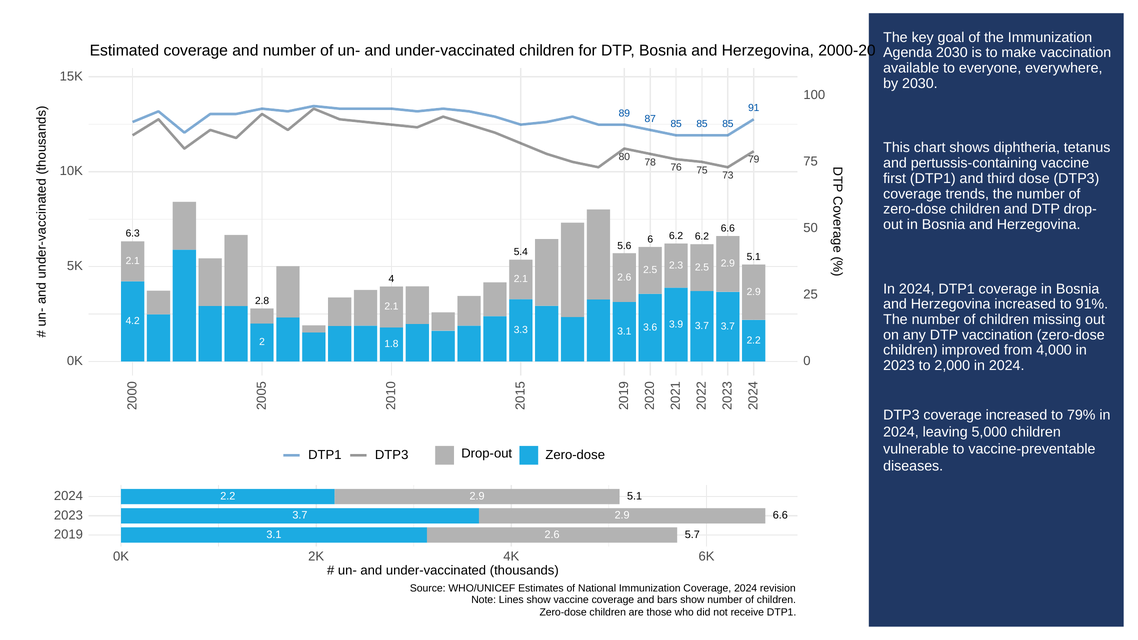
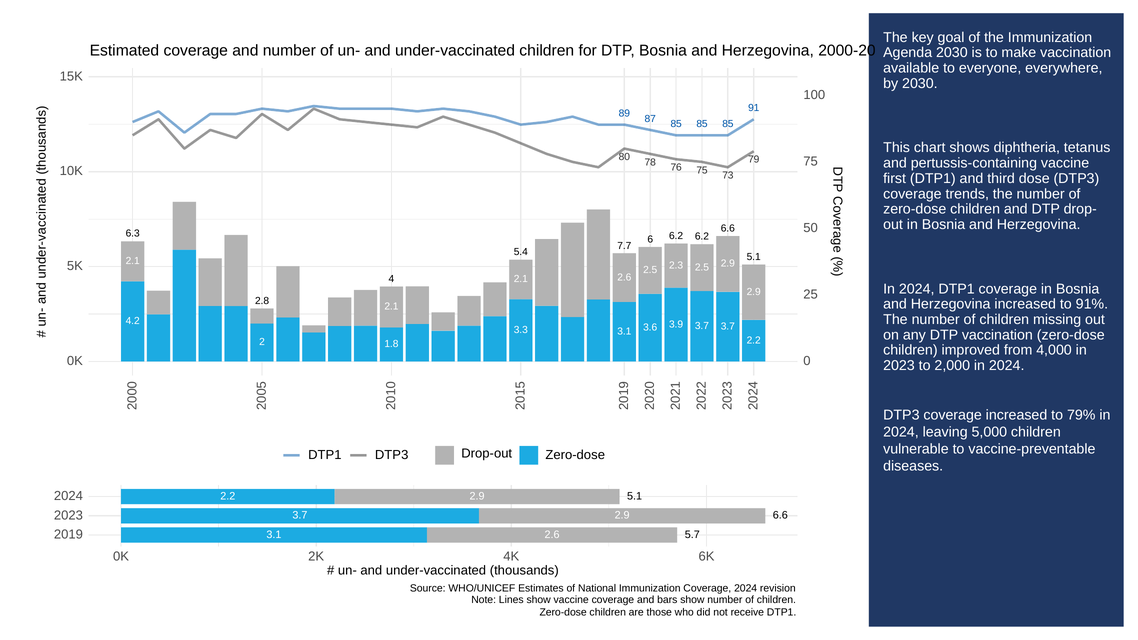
5.6: 5.6 -> 7.7
